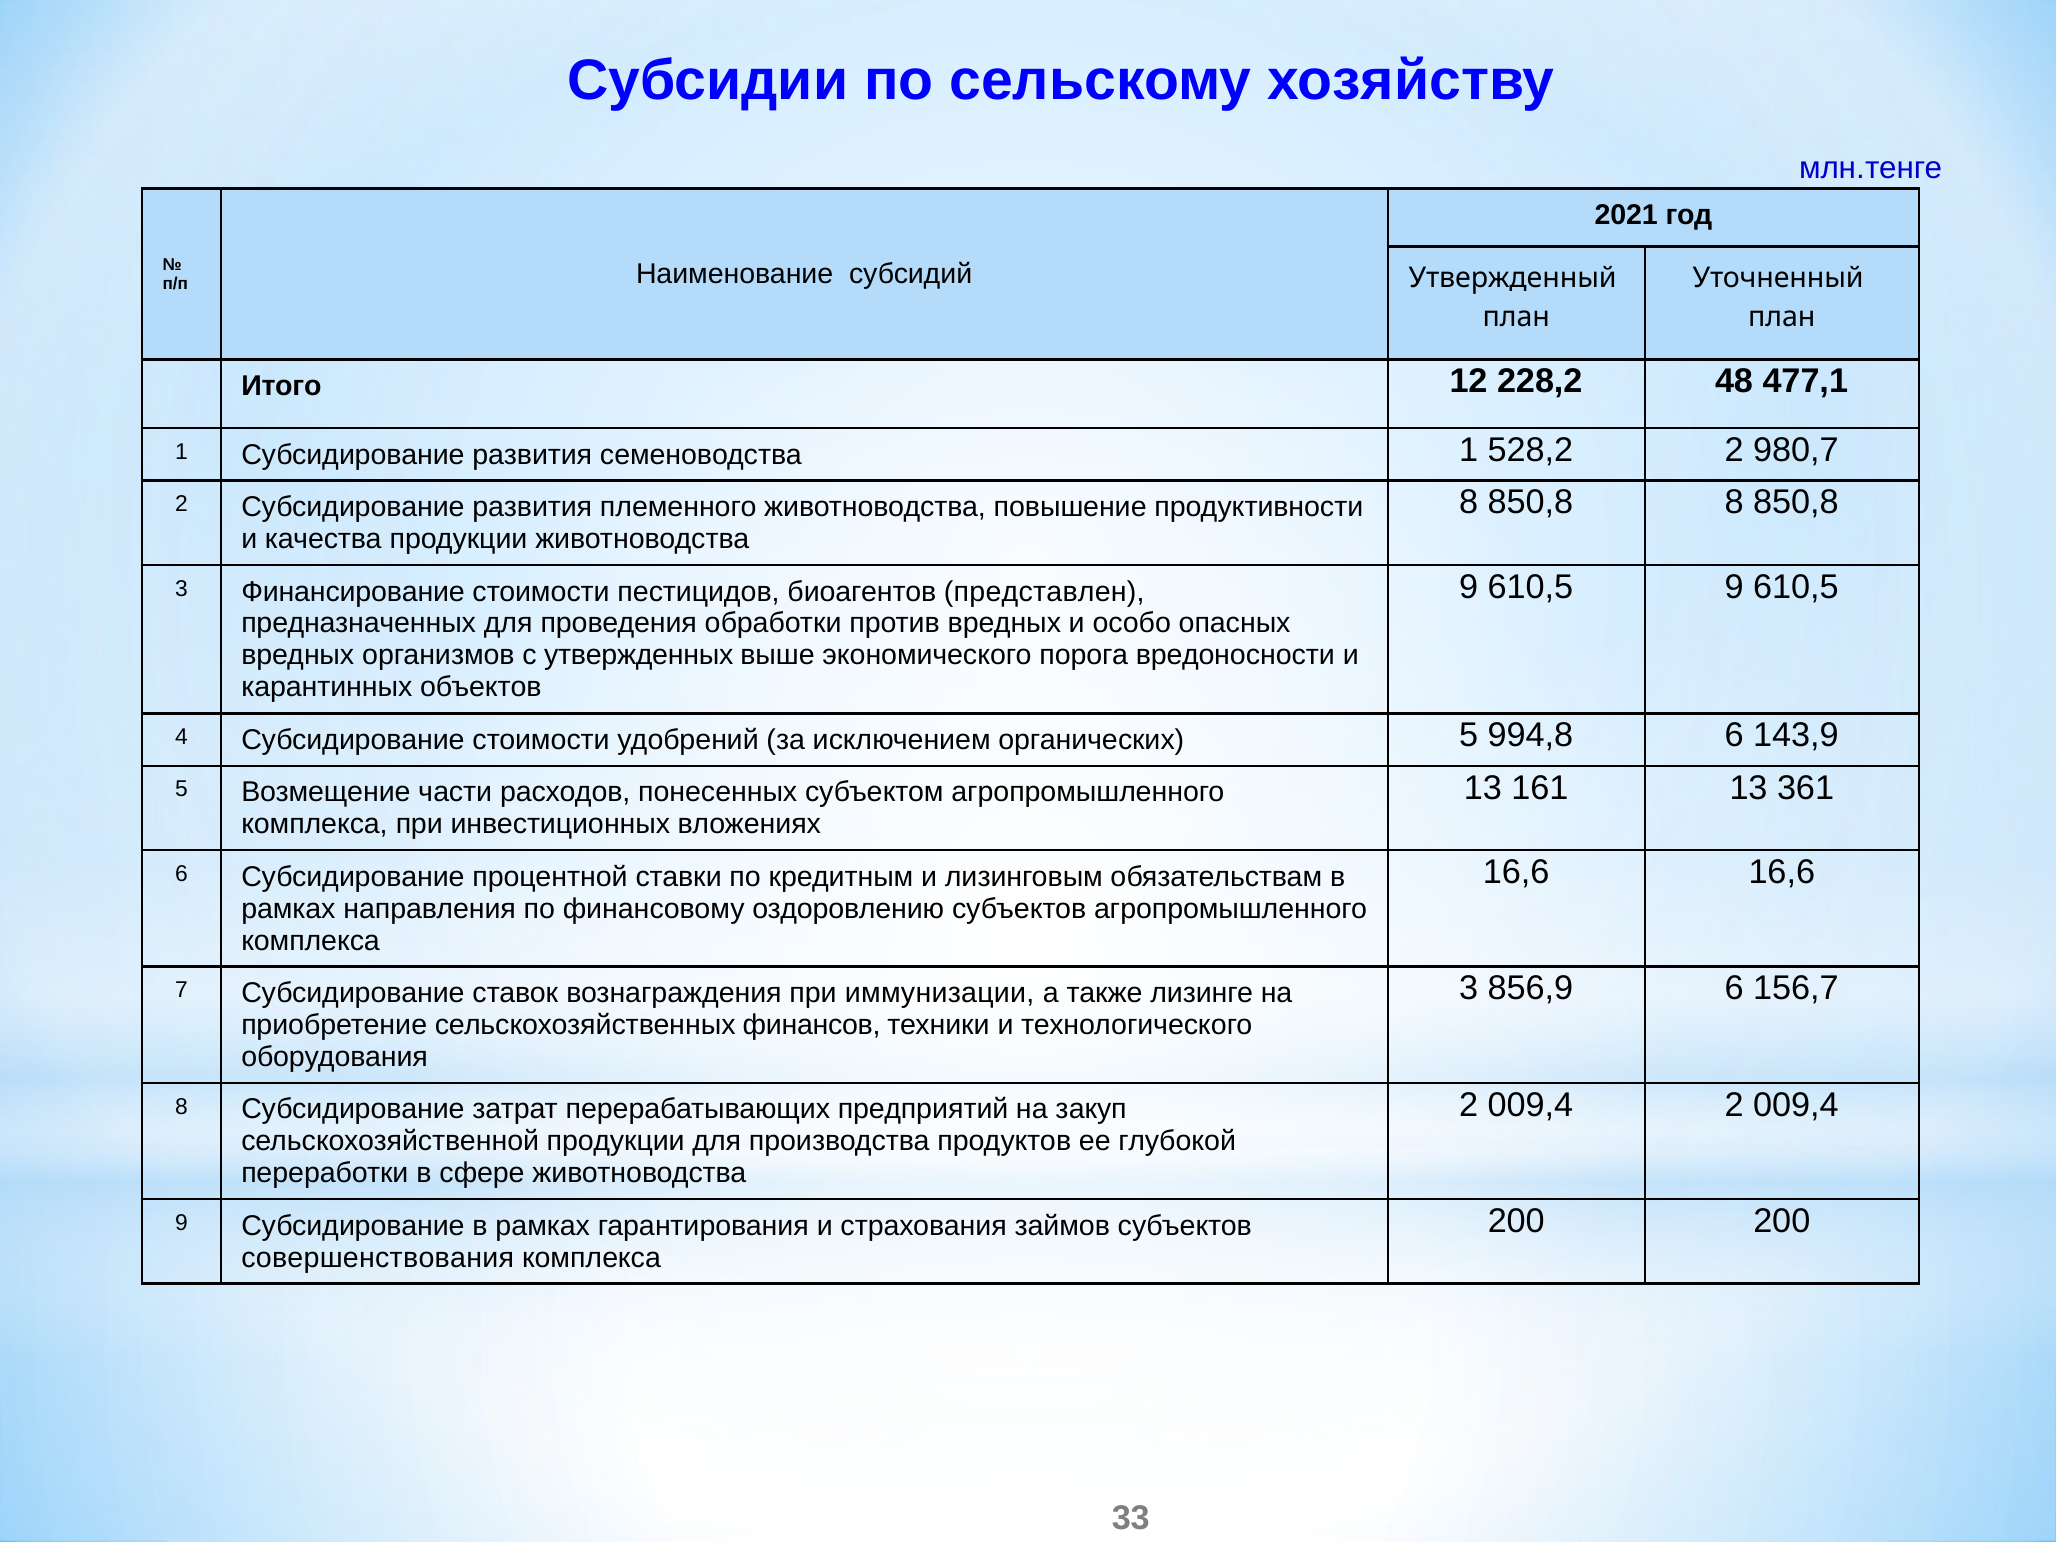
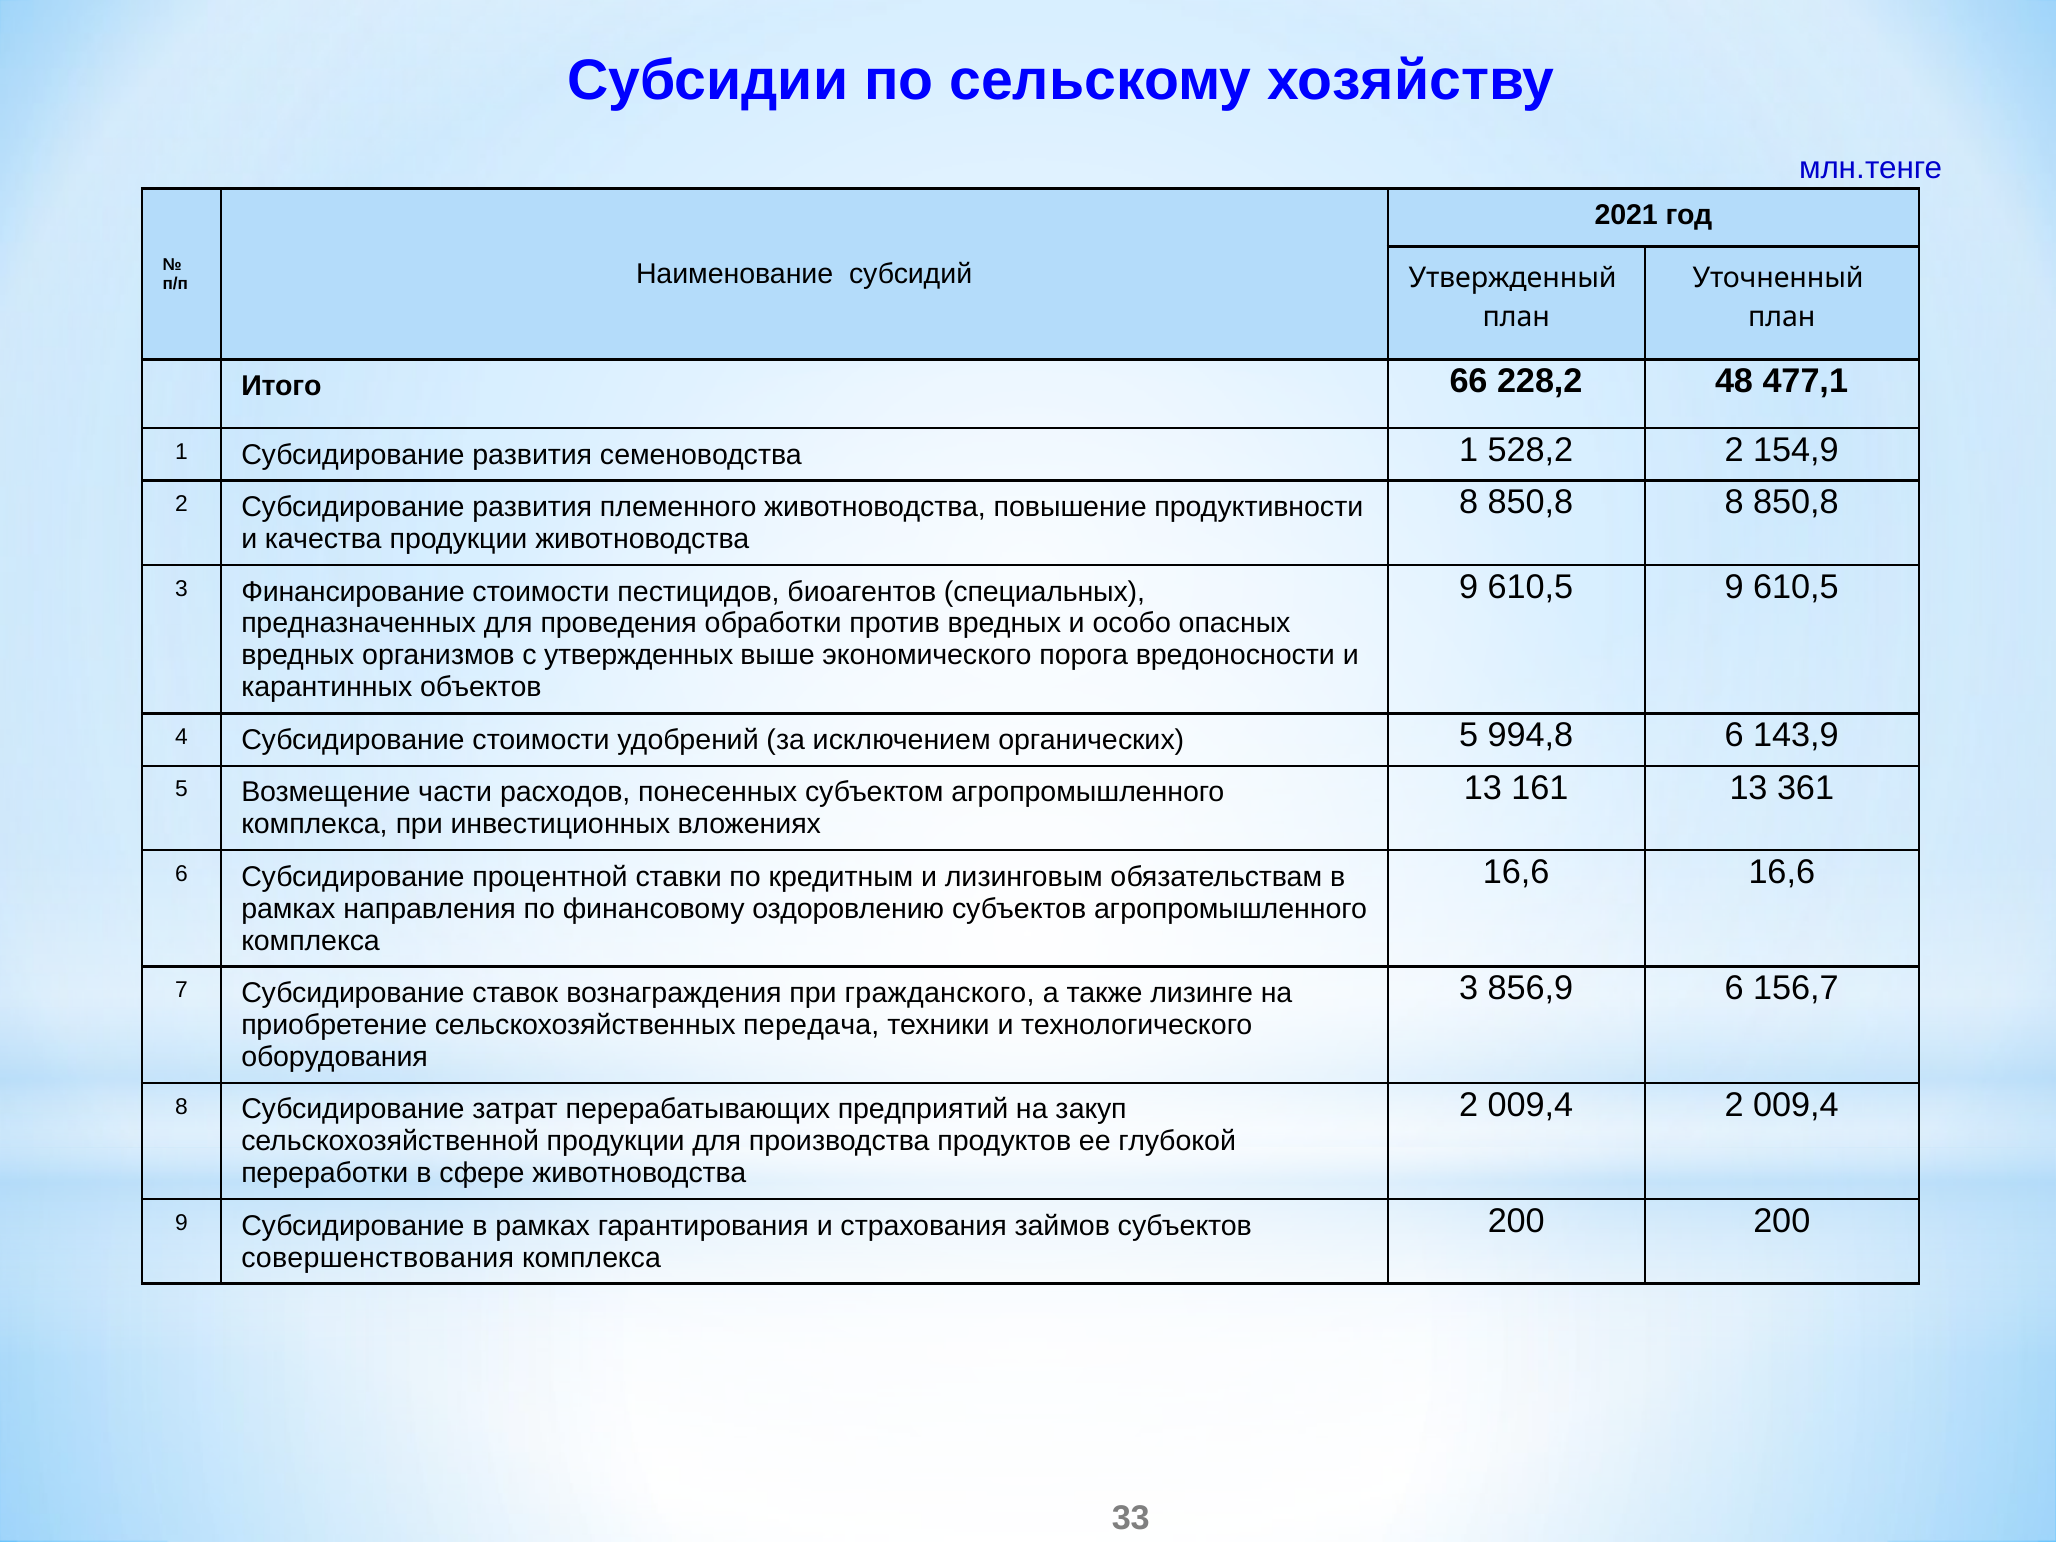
12: 12 -> 66
980,7: 980,7 -> 154,9
представлен: представлен -> специальных
иммунизации: иммунизации -> гражданского
финансов: финансов -> передача
